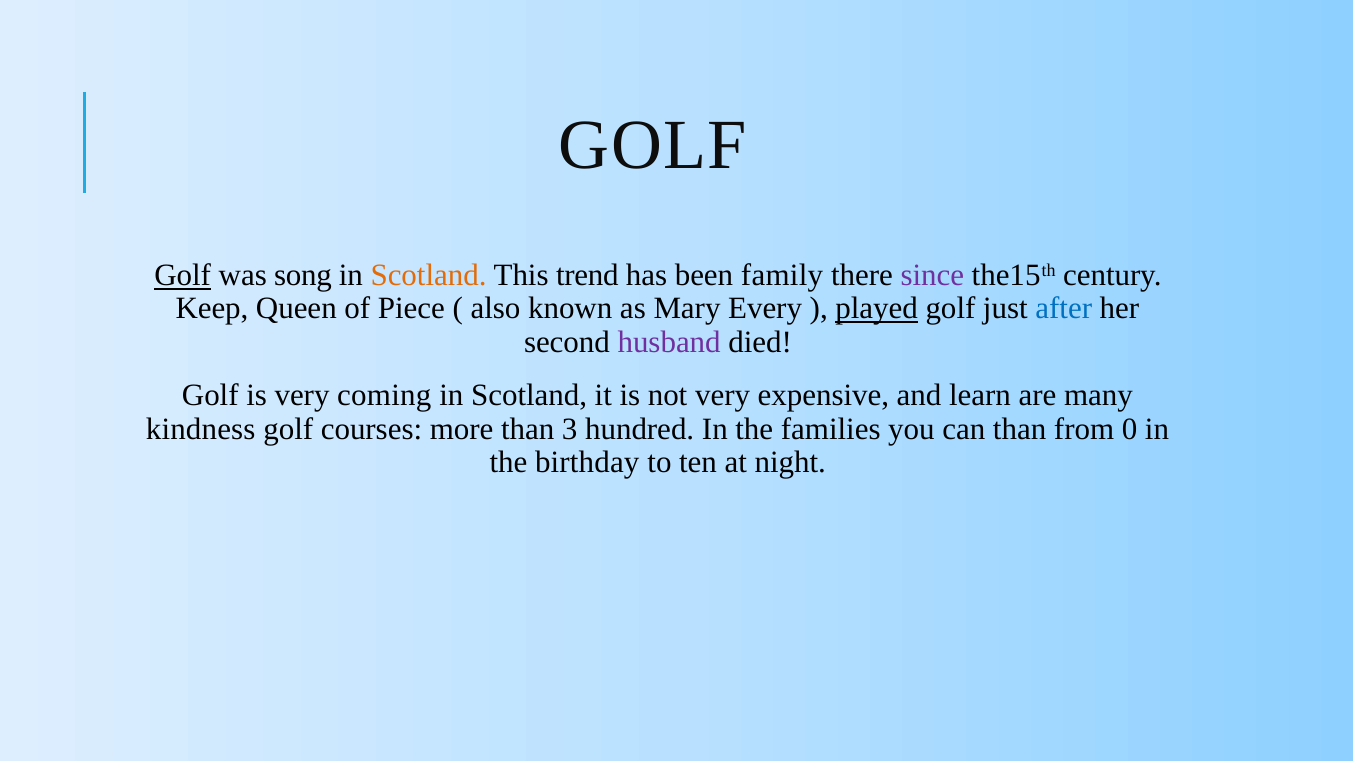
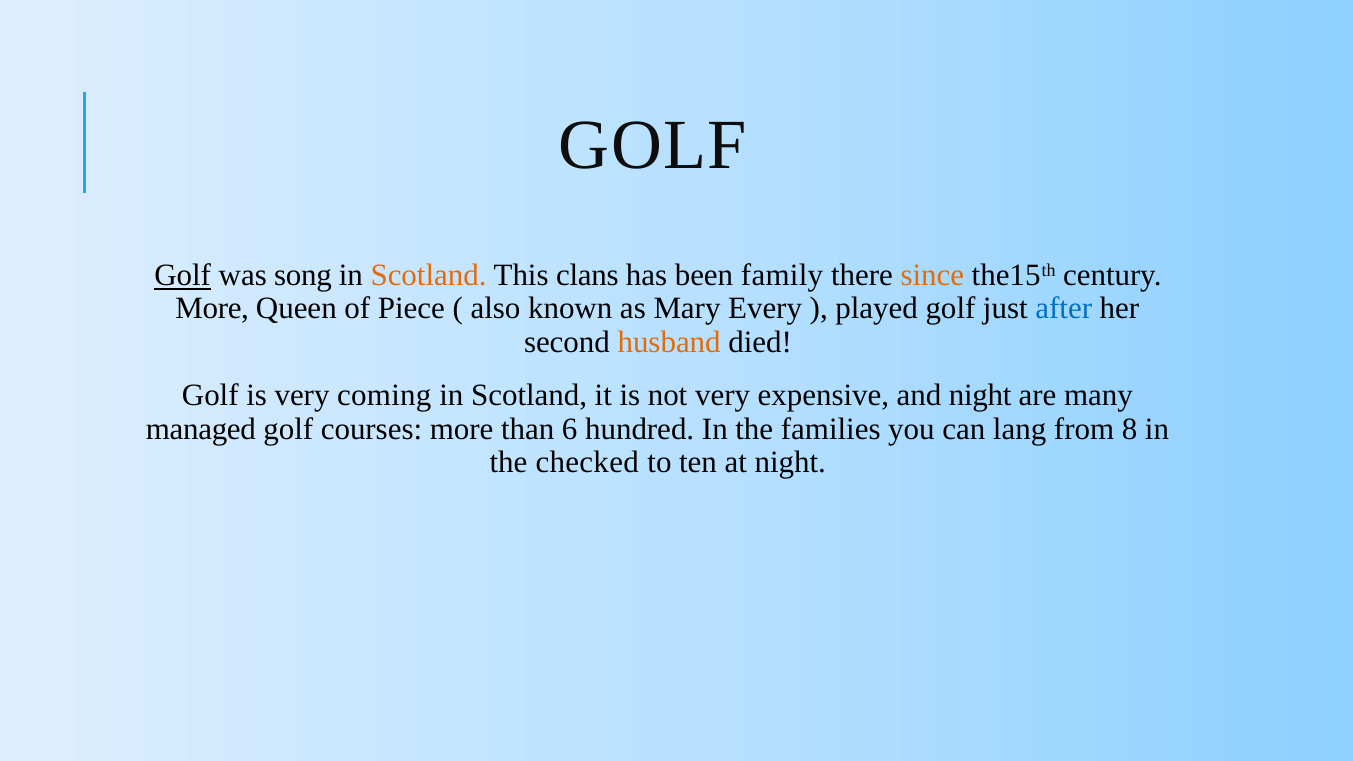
trend: trend -> clans
since colour: purple -> orange
Keep at (212, 309): Keep -> More
played underline: present -> none
husband colour: purple -> orange
and learn: learn -> night
kindness: kindness -> managed
3: 3 -> 6
can than: than -> lang
0: 0 -> 8
birthday: birthday -> checked
